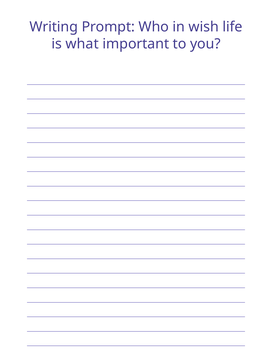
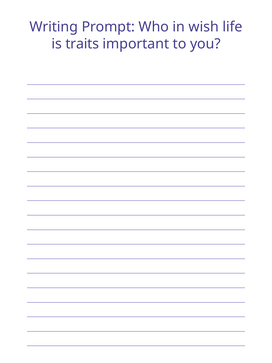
what: what -> traits
